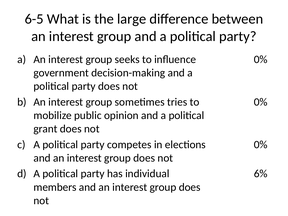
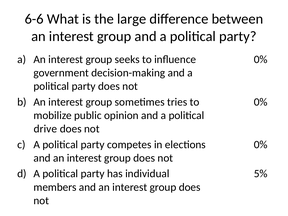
6-5: 6-5 -> 6-6
grant: grant -> drive
6%: 6% -> 5%
